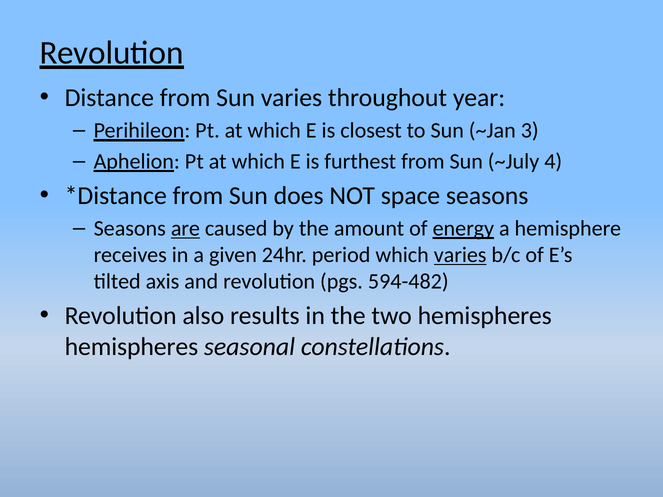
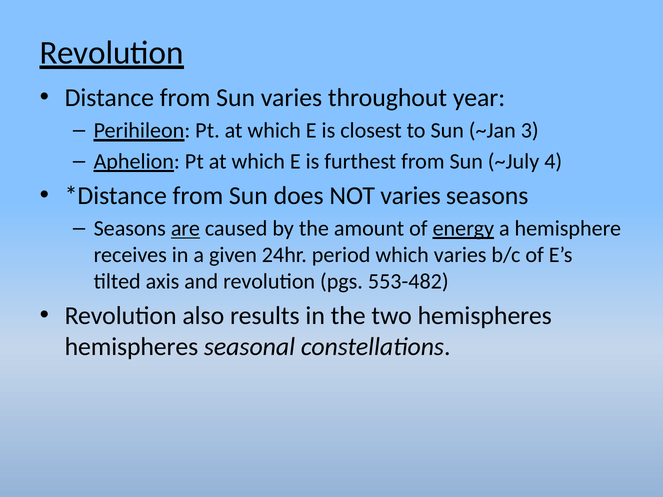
NOT space: space -> varies
varies at (460, 255) underline: present -> none
594-482: 594-482 -> 553-482
